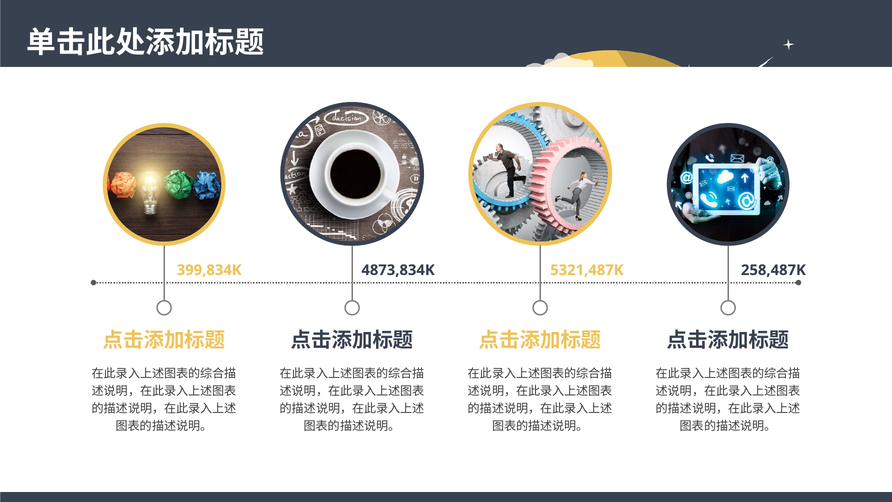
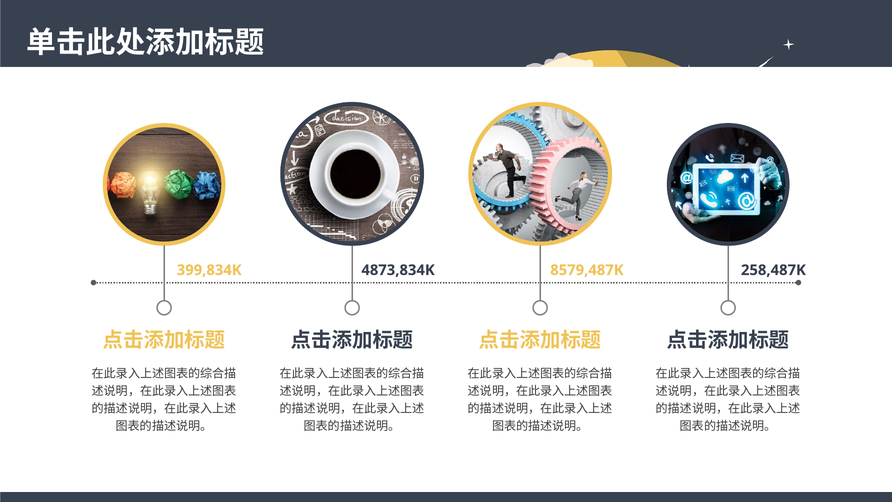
5321,487K: 5321,487K -> 8579,487K
